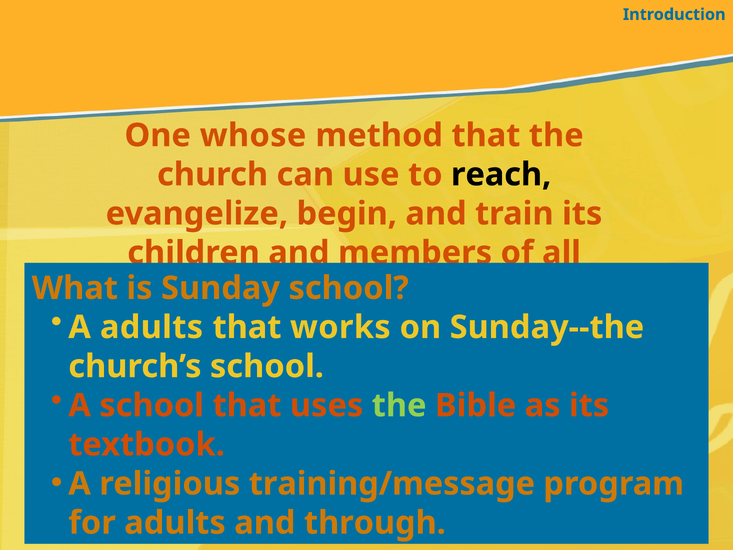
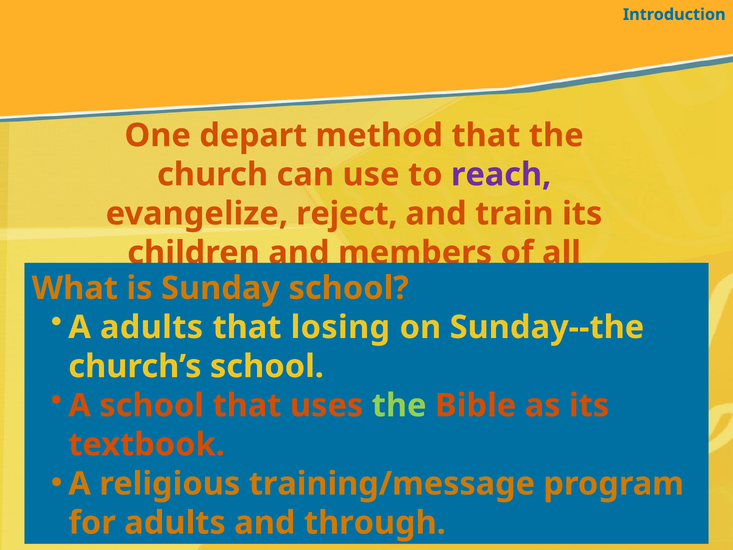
whose: whose -> depart
reach colour: black -> purple
begin: begin -> reject
works: works -> losing
